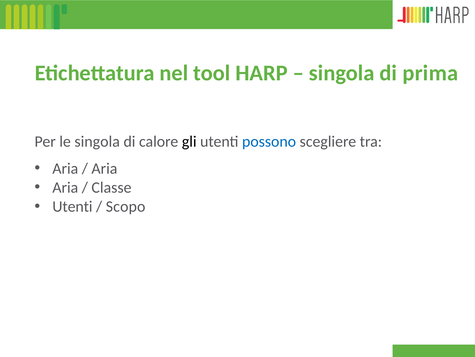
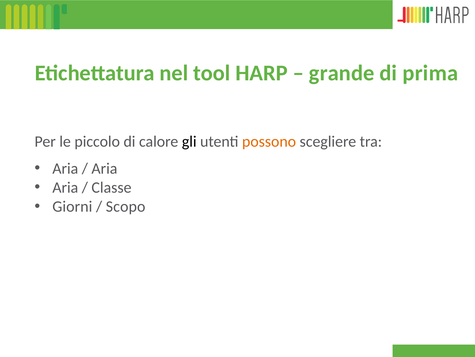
singola at (342, 73): singola -> grande
le singola: singola -> piccolo
possono colour: blue -> orange
Utenti at (72, 206): Utenti -> Giorni
